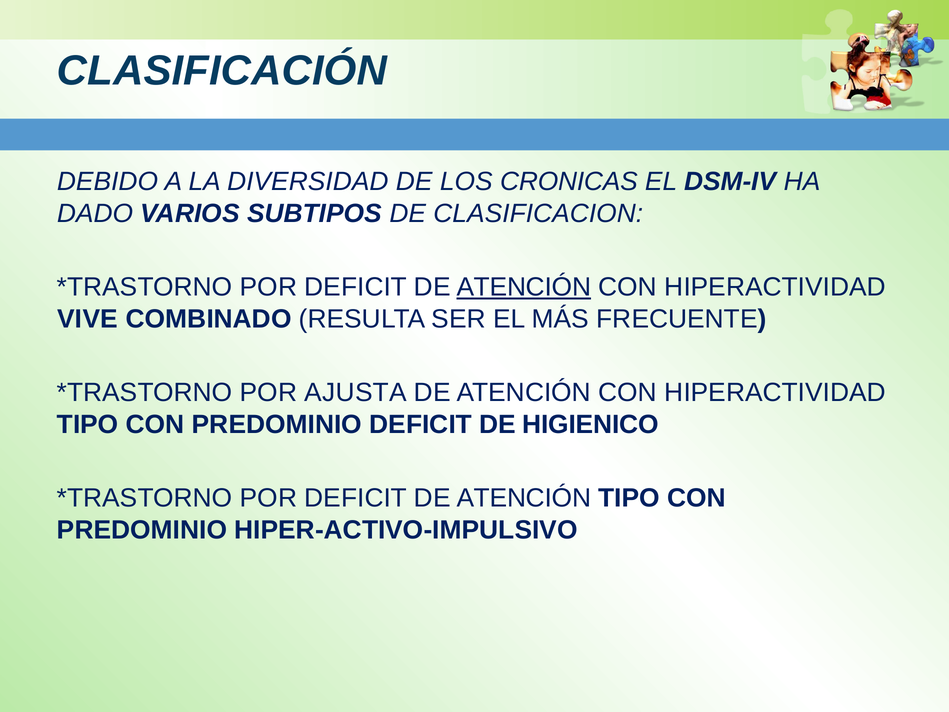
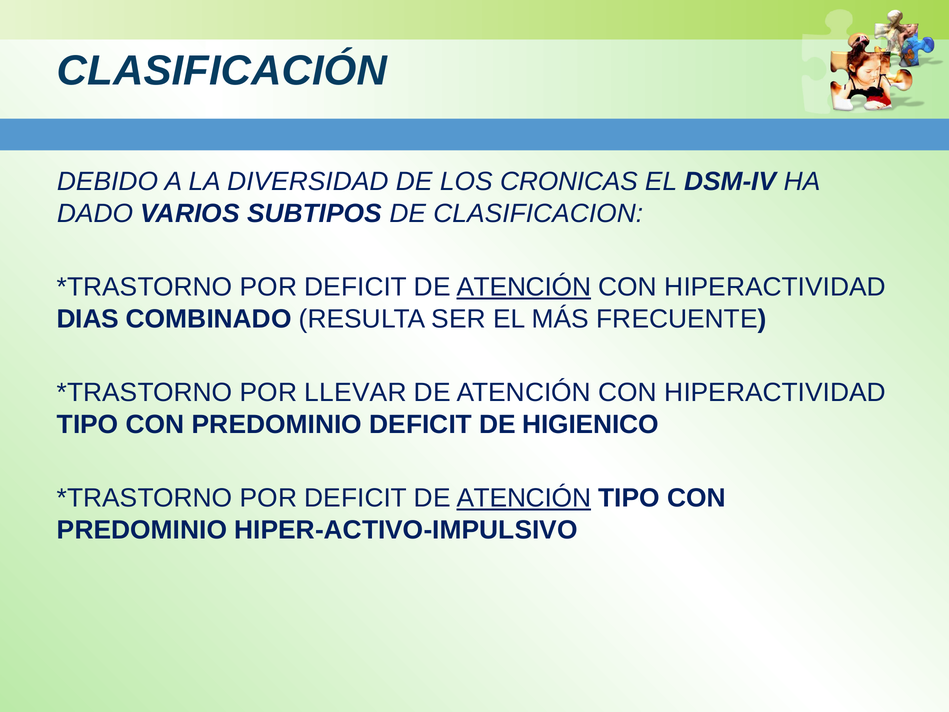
VIVE: VIVE -> DIAS
AJUSTA: AJUSTA -> LLEVAR
ATENCIÓN at (524, 498) underline: none -> present
